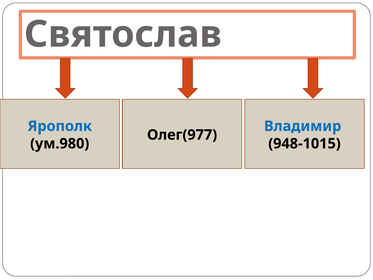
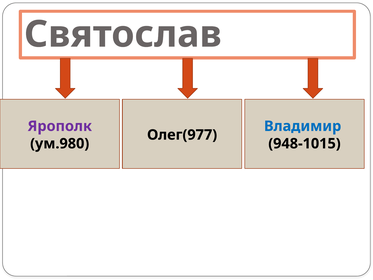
Ярополк colour: blue -> purple
